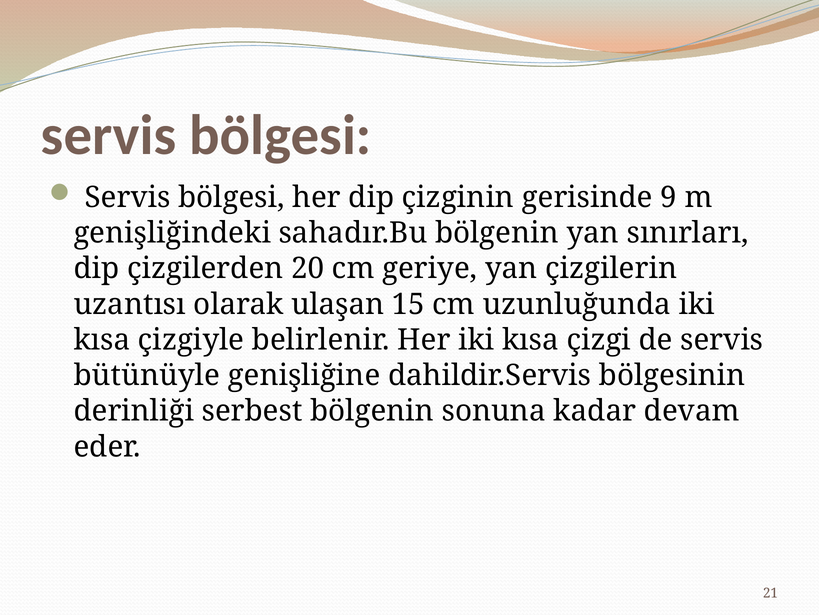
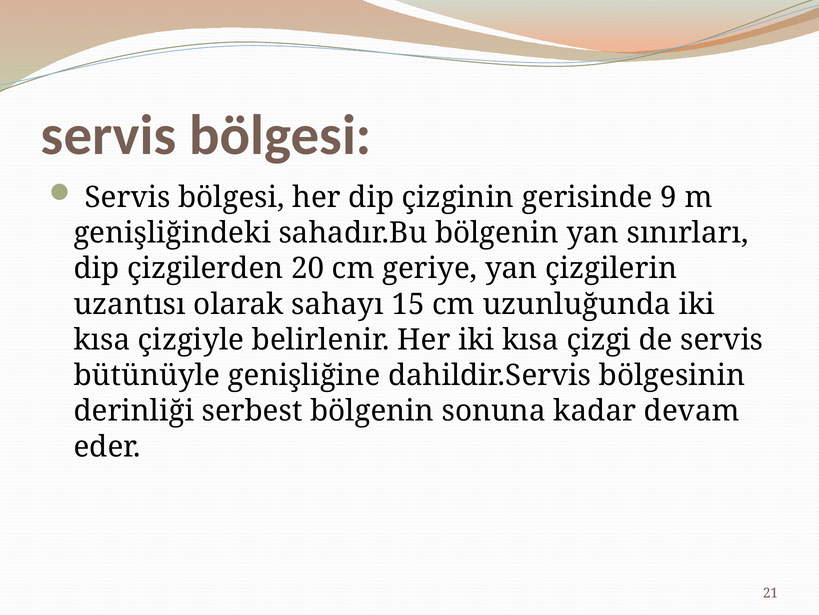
ulaşan: ulaşan -> sahayı
